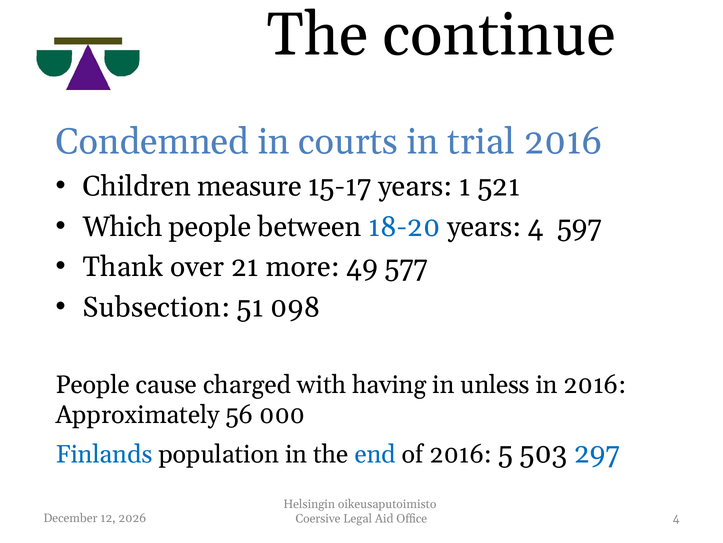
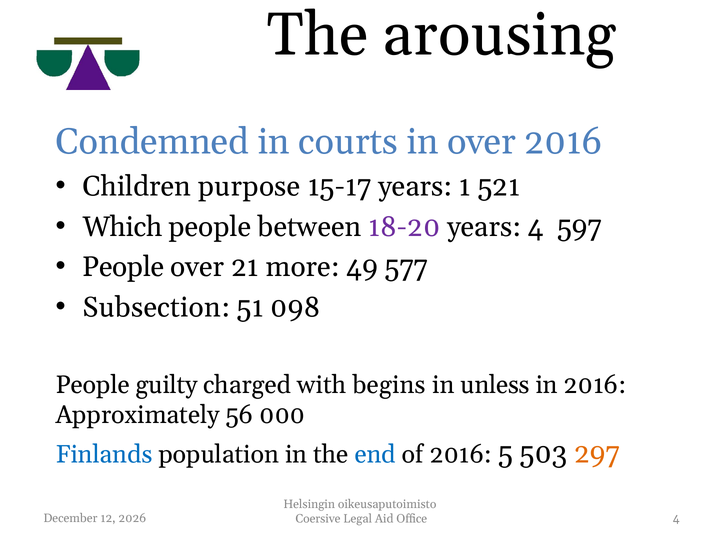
continue: continue -> arousing
in trial: trial -> over
measure: measure -> purpose
18-20 colour: blue -> purple
Thank at (123, 267): Thank -> People
cause: cause -> guilty
having: having -> begins
297 colour: blue -> orange
